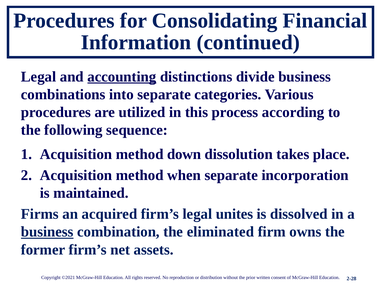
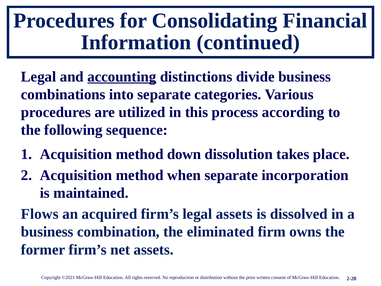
Firms: Firms -> Flows
legal unites: unites -> assets
business at (47, 232) underline: present -> none
